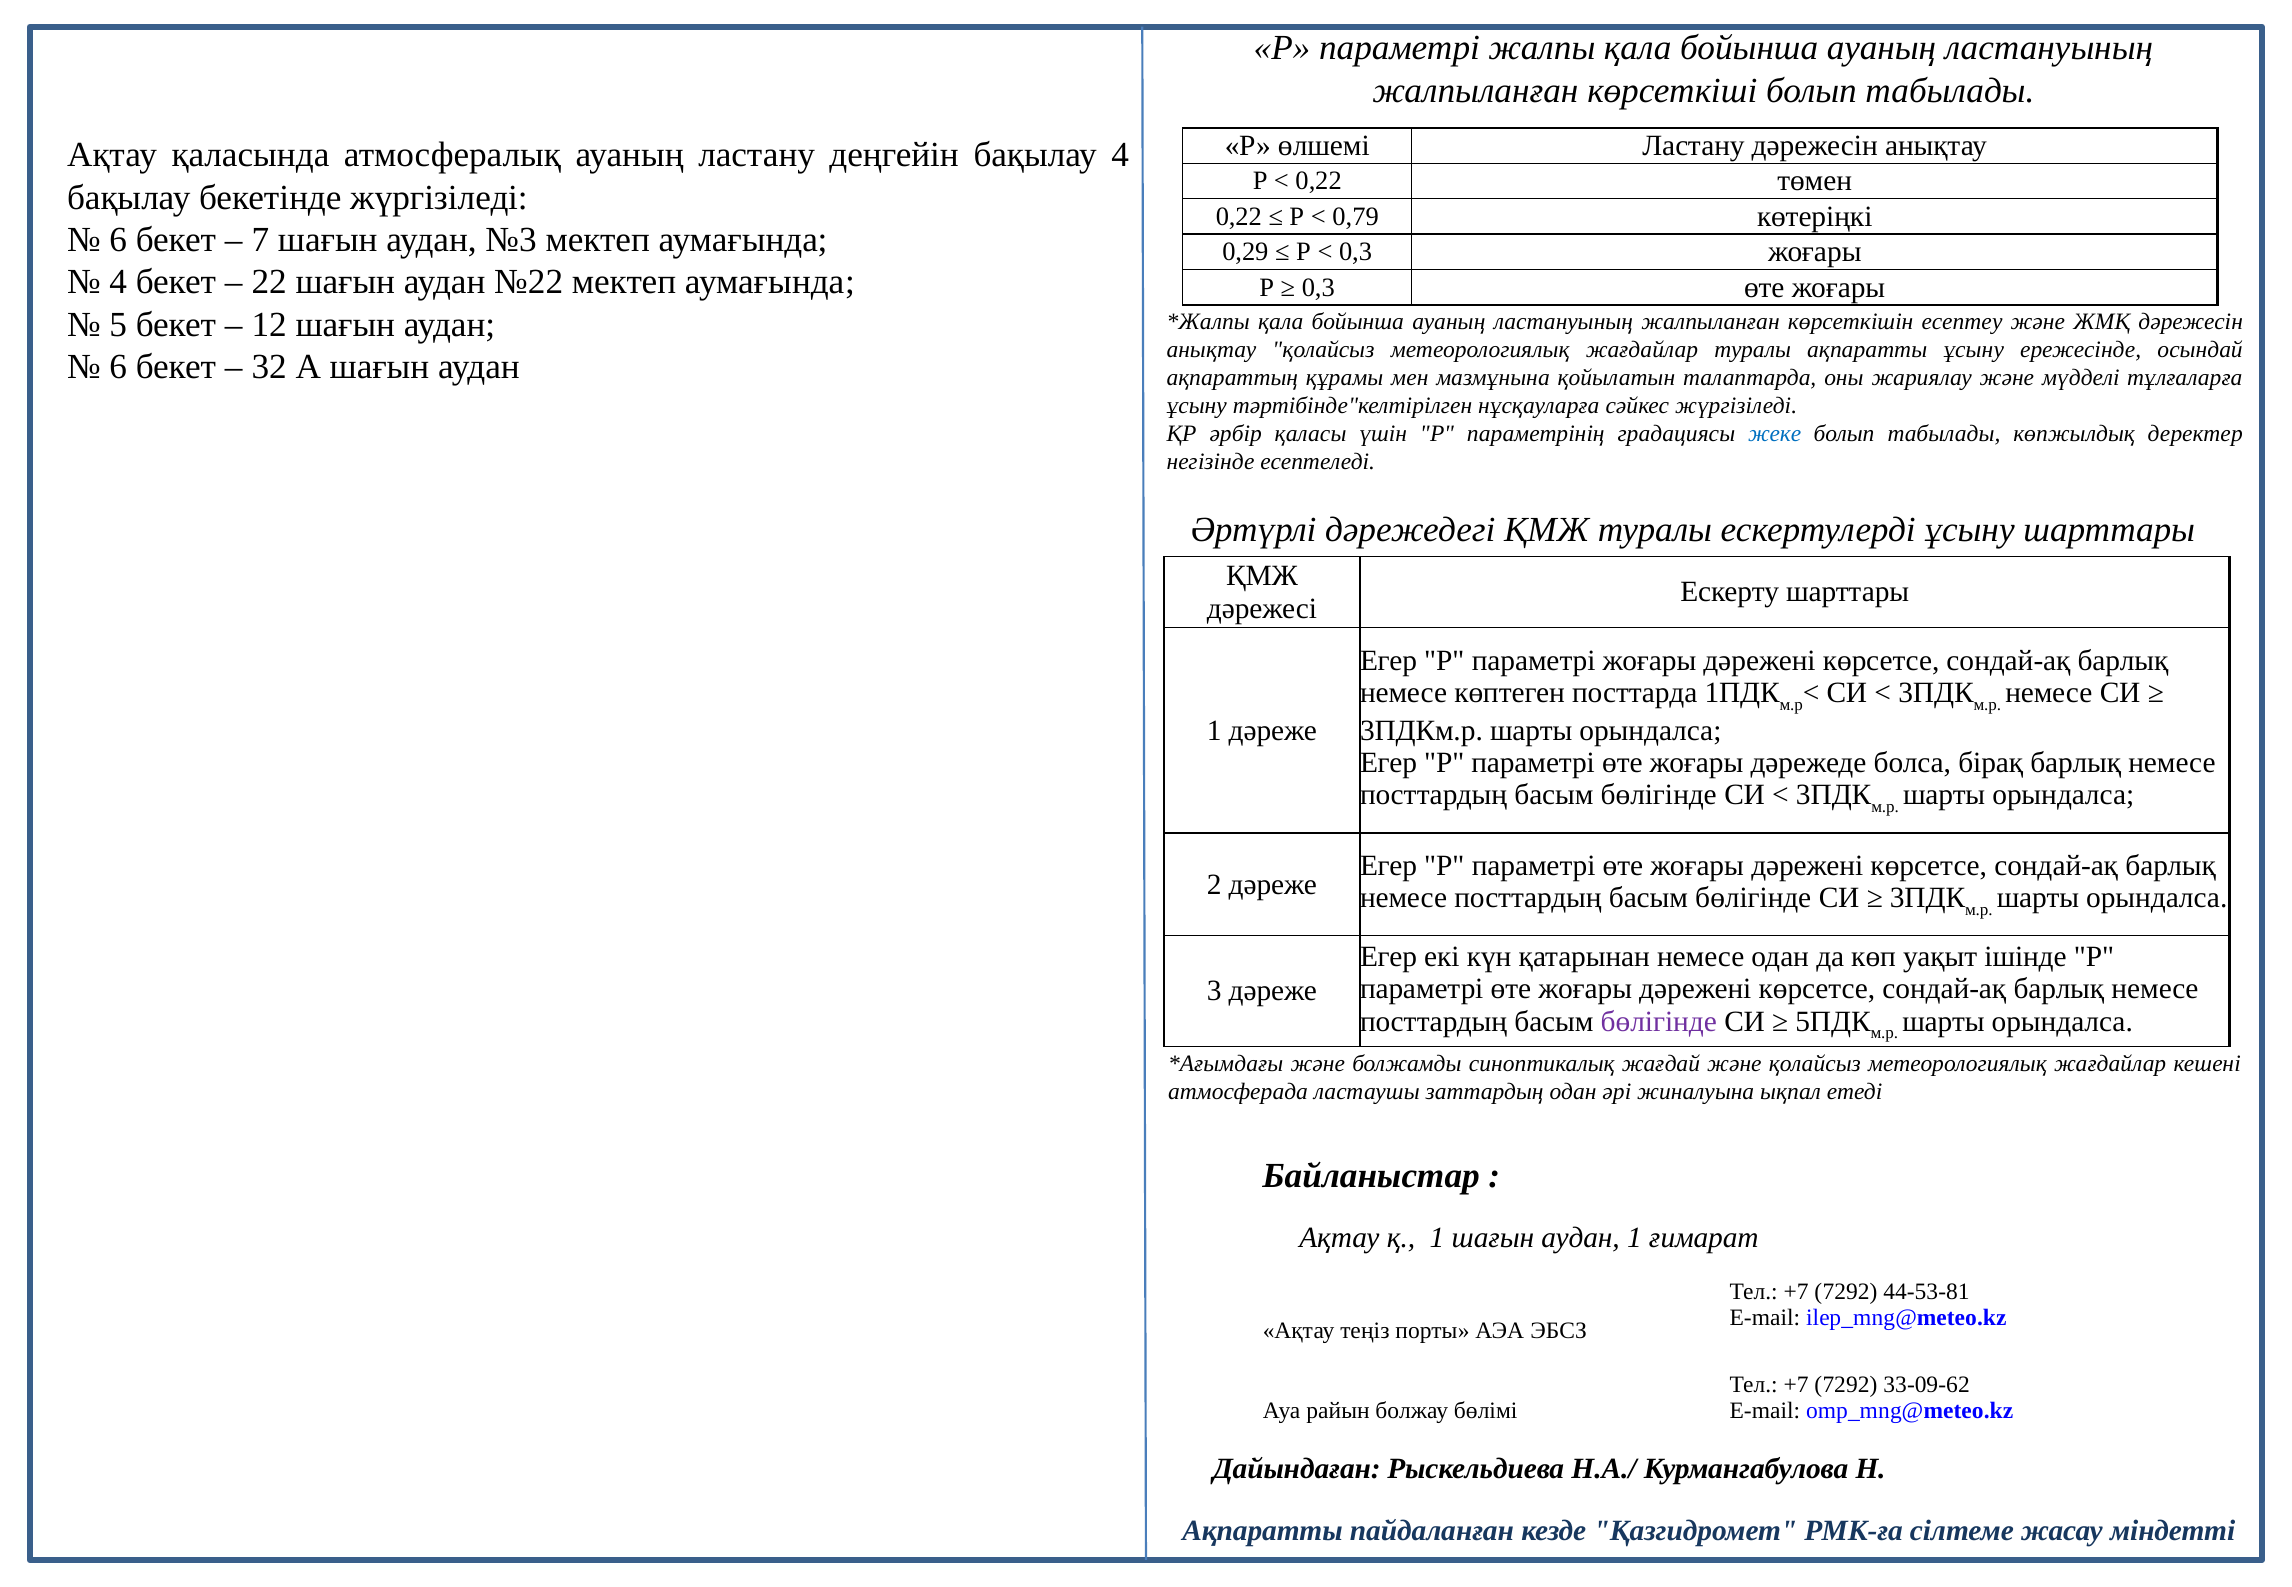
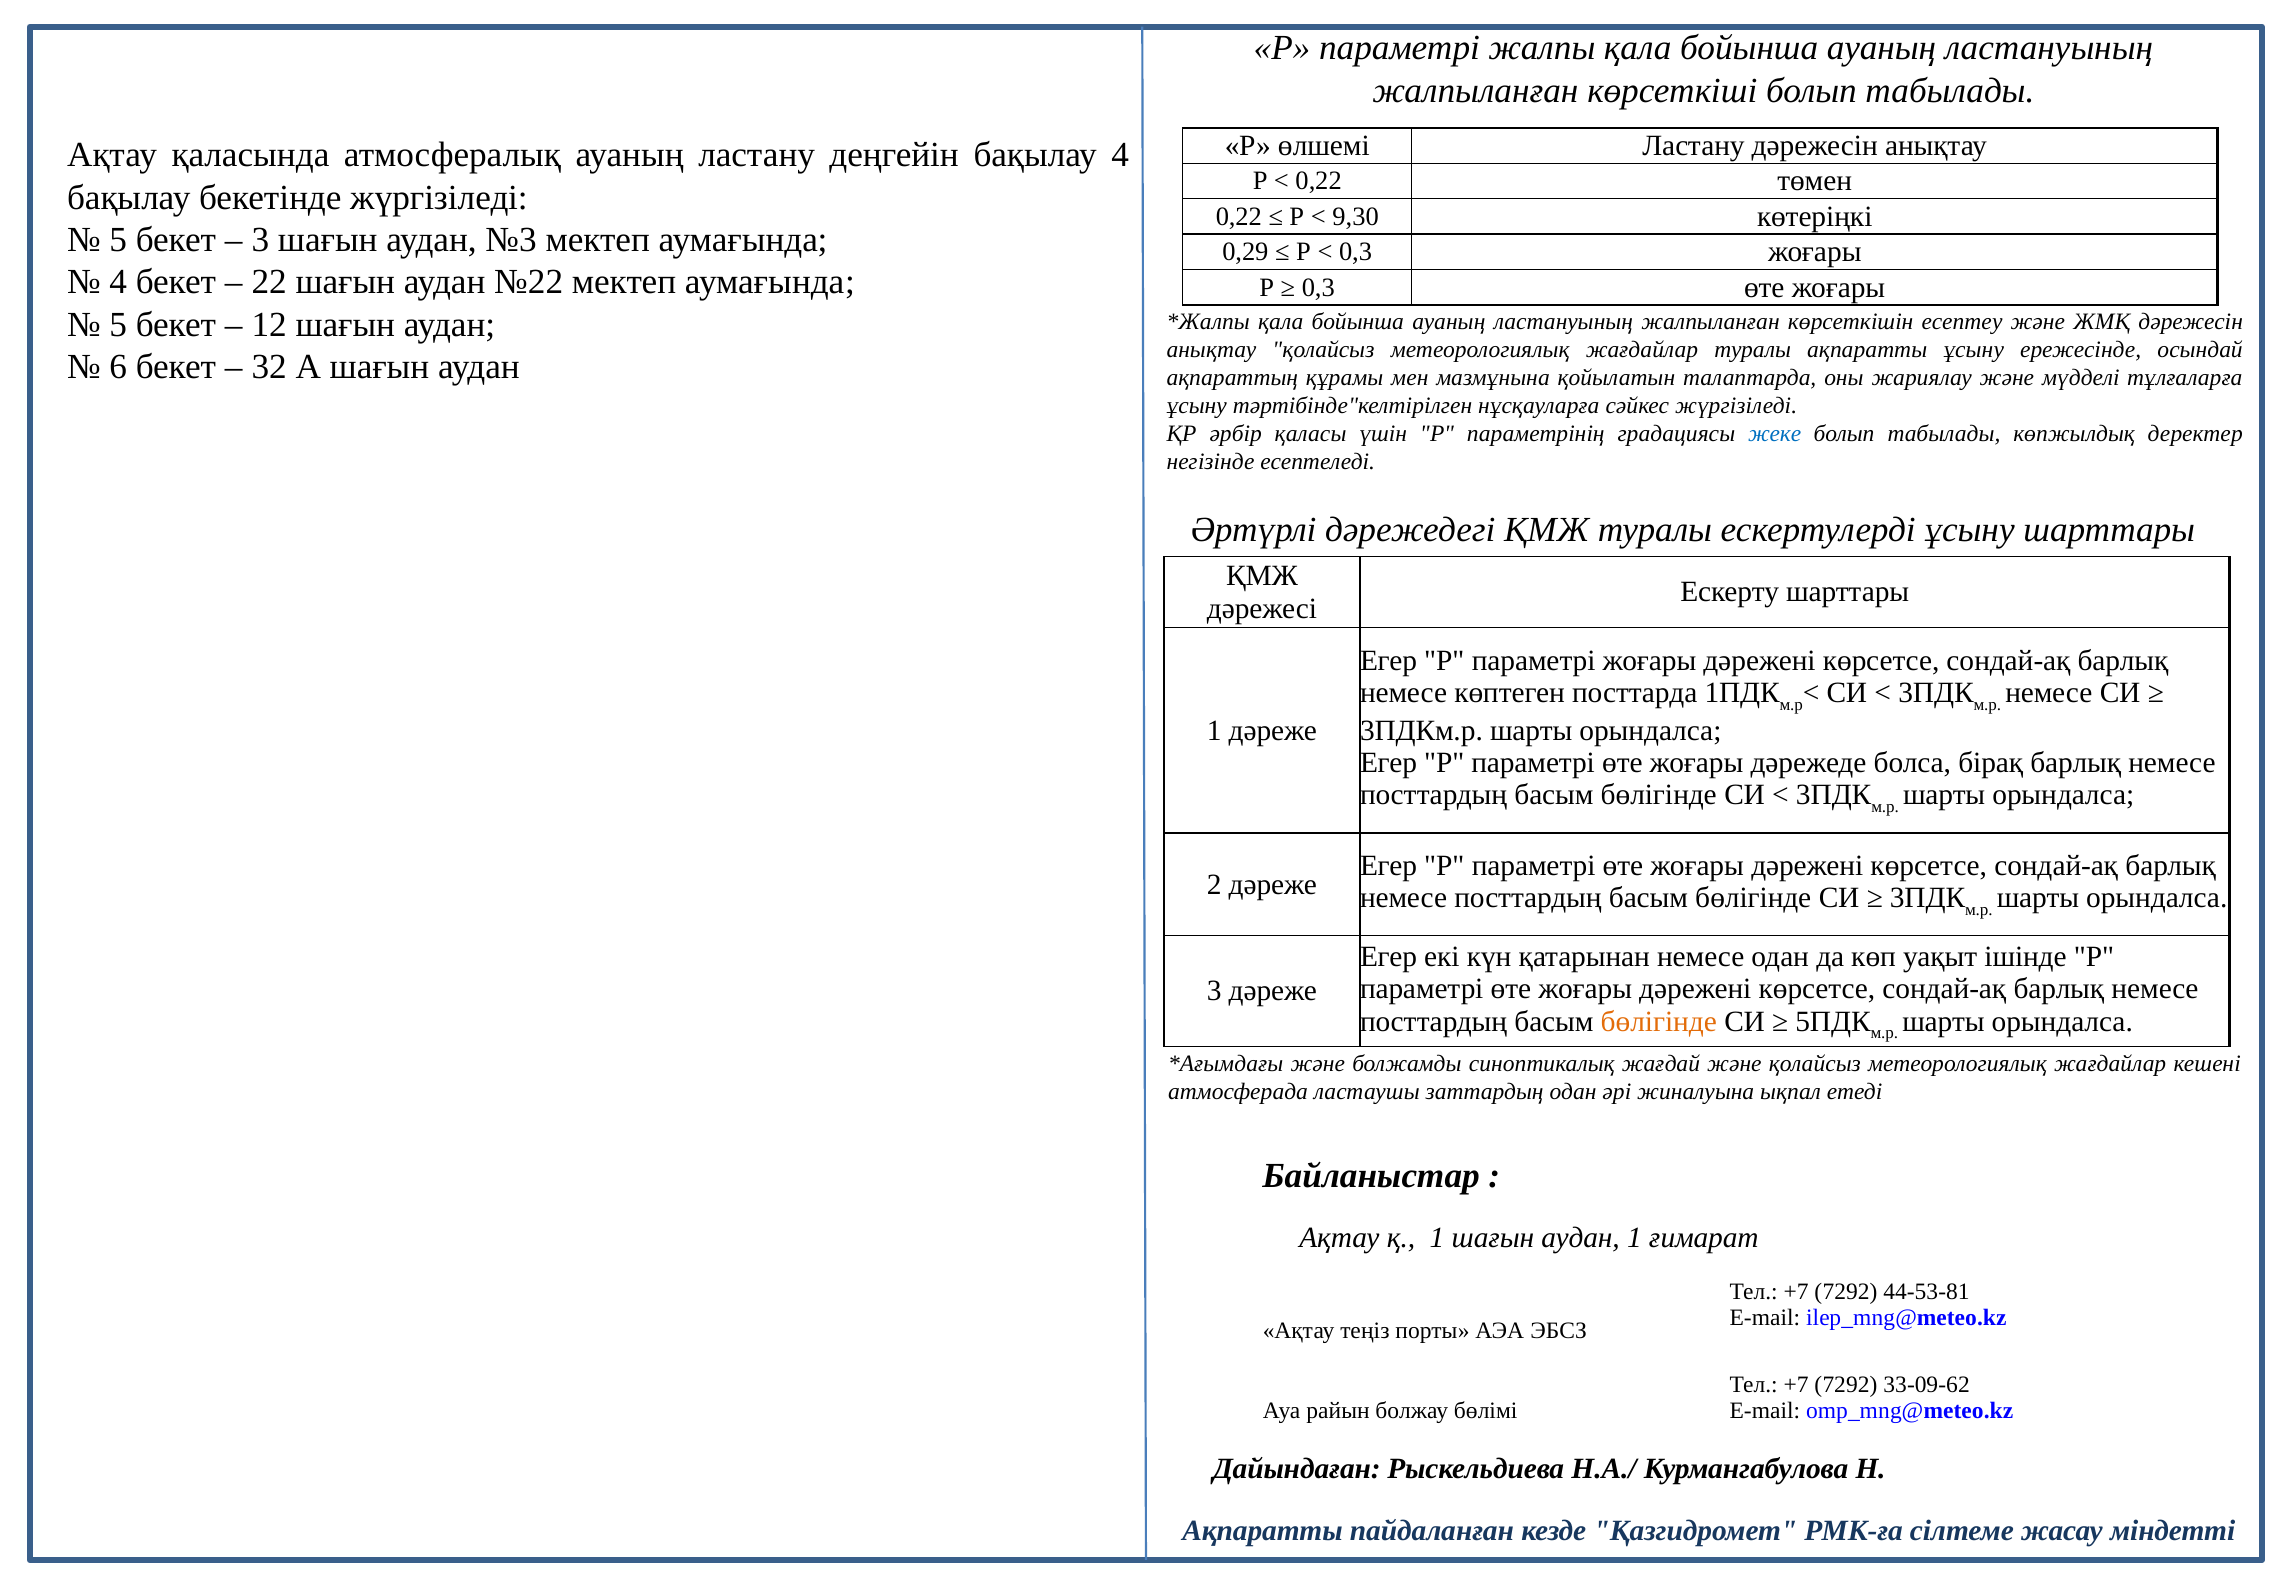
0,79: 0,79 -> 9,30
6 at (118, 240): 6 -> 5
7 at (260, 240): 7 -> 3
бөлігінде at (1659, 1021) colour: purple -> orange
